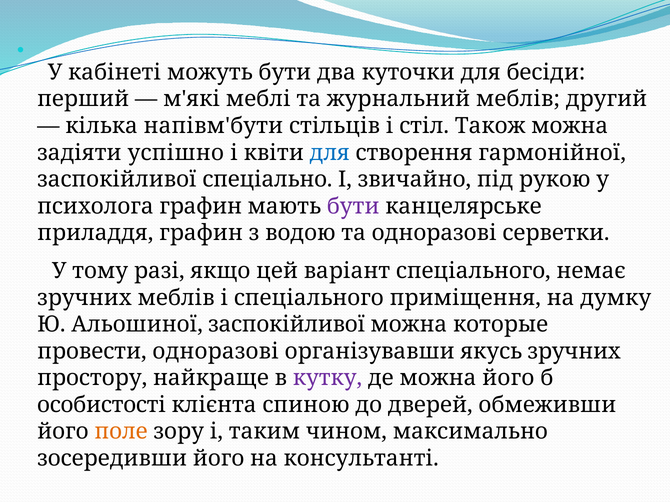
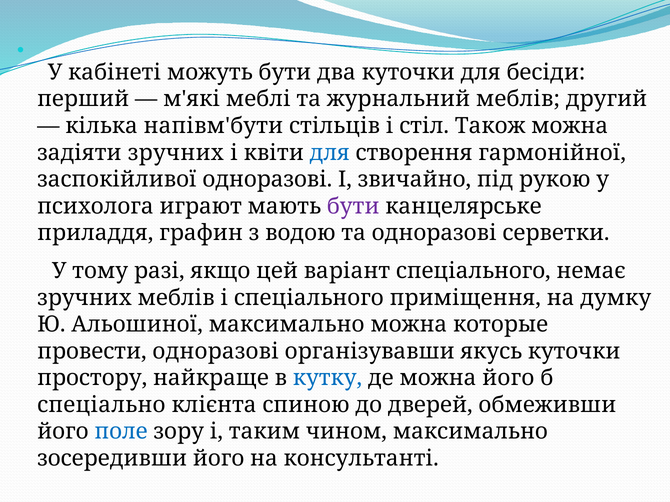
задіяти успішно: успішно -> зручних
заспокійливої спеціально: спеціально -> одноразові
психолога графин: графин -> играют
Альошиної заспокійливої: заспокійливої -> максимально
якусь зручних: зручних -> куточки
кутку colour: purple -> blue
особистості: особистості -> спеціально
поле colour: orange -> blue
